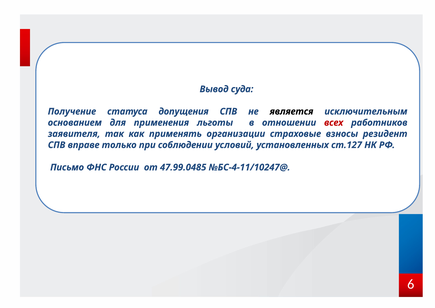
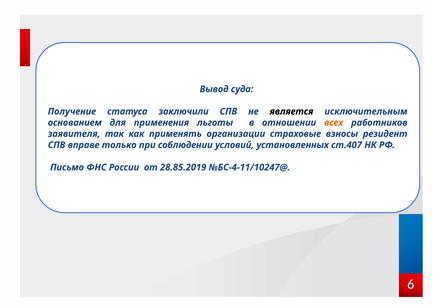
допущения: допущения -> заключили
всех colour: red -> orange
ст.127: ст.127 -> ст.407
47.99.0485: 47.99.0485 -> 28.85.2019
